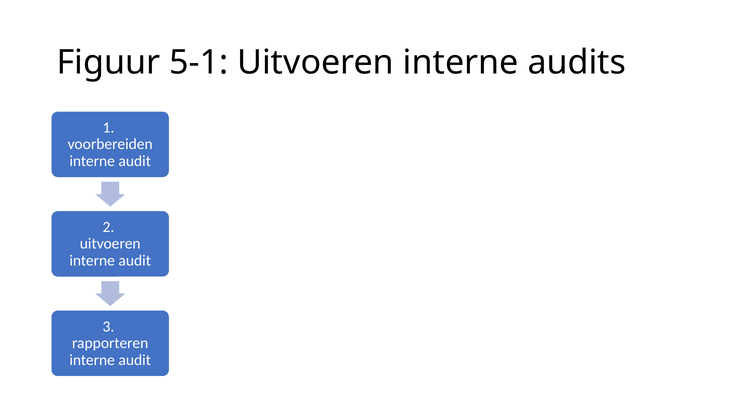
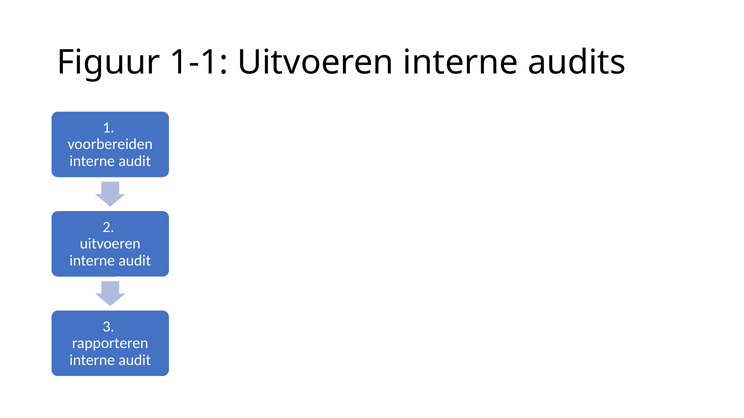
5-1: 5-1 -> 1-1
